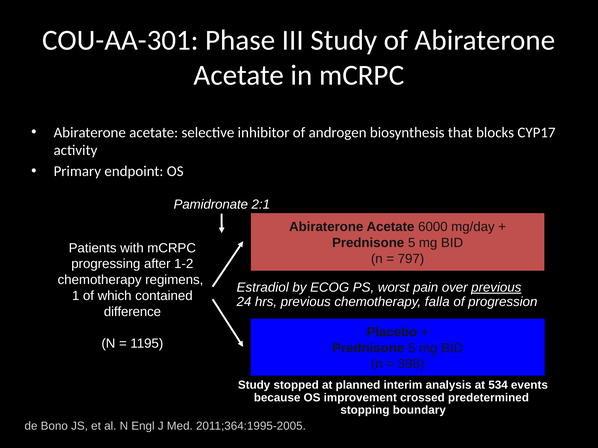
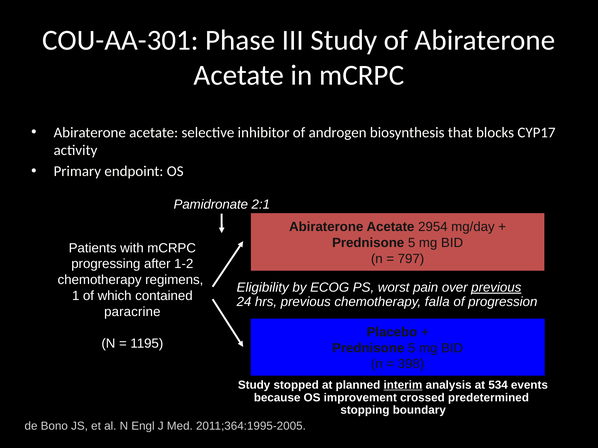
6000: 6000 -> 2954
Estradiol: Estradiol -> Eligibility
difference: difference -> paracrine
interim underline: none -> present
